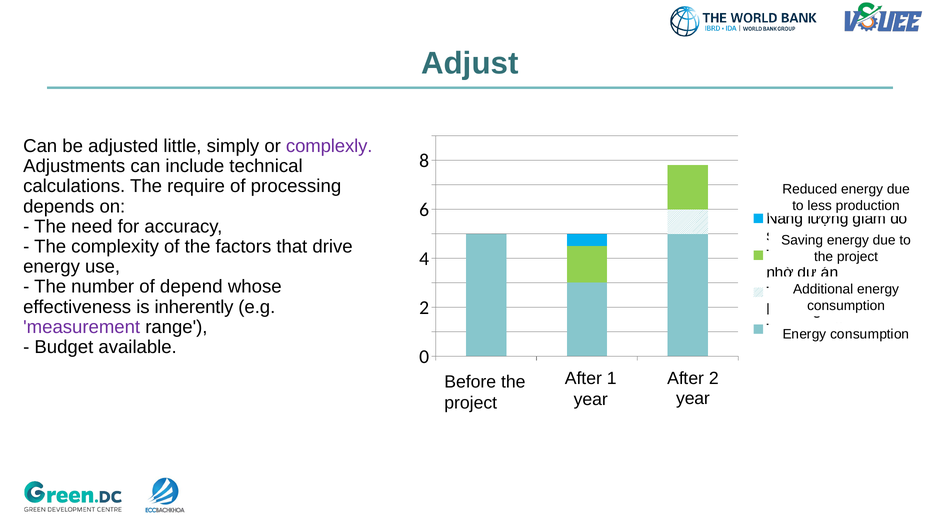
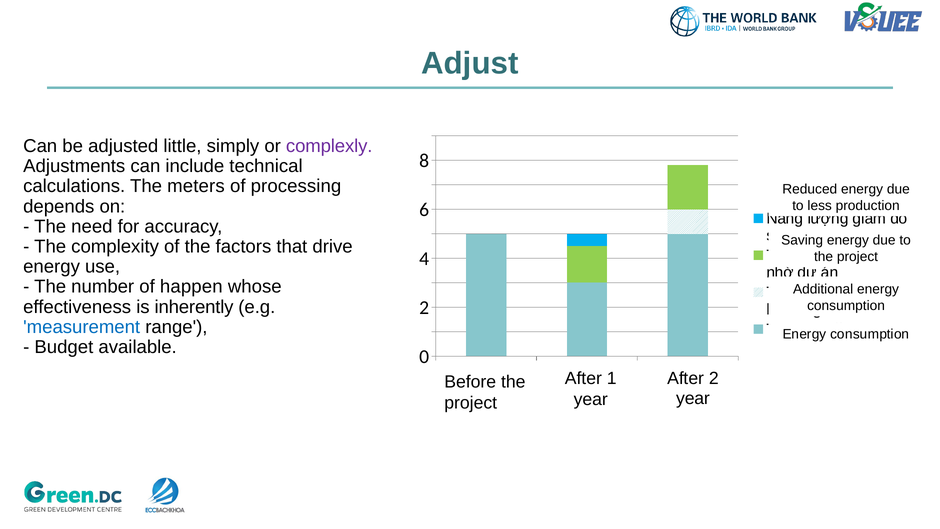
require: require -> meters
depend: depend -> happen
measurement colour: purple -> blue
